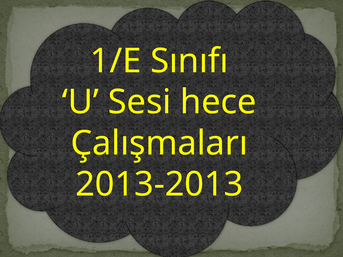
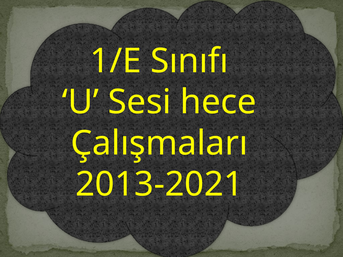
2013-2013: 2013-2013 -> 2013-2021
